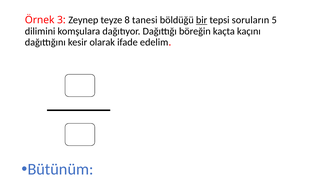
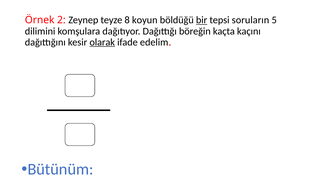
3: 3 -> 2
tanesi: tanesi -> koyun
olarak underline: none -> present
